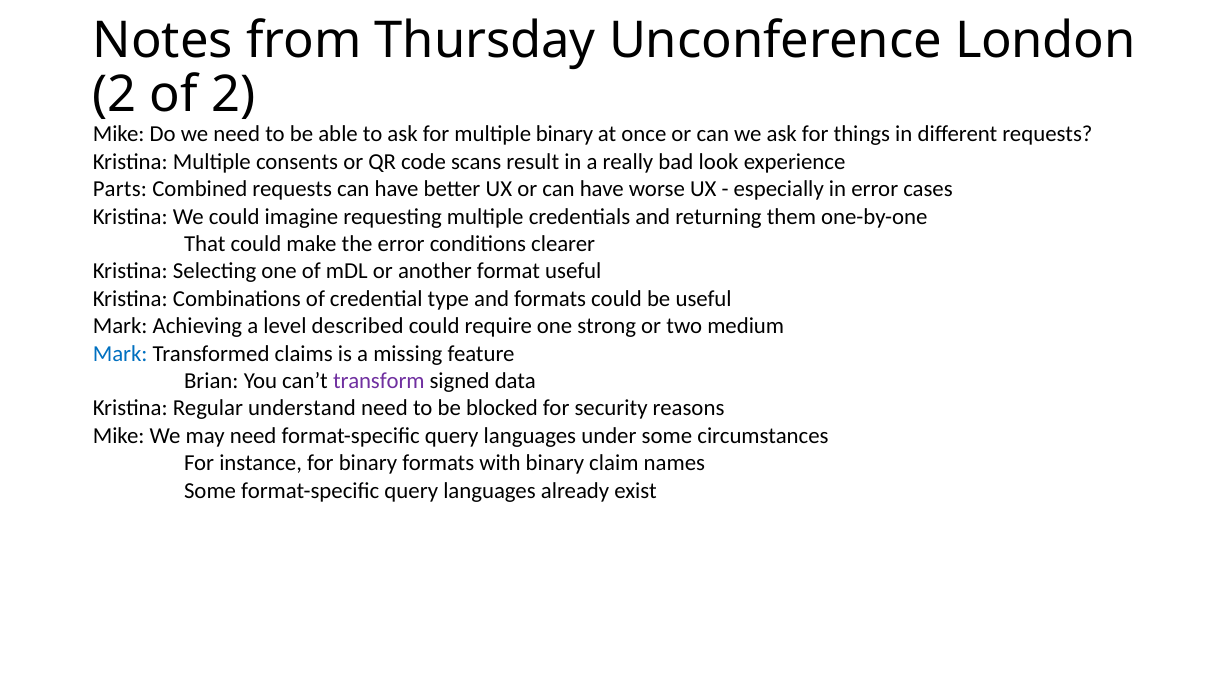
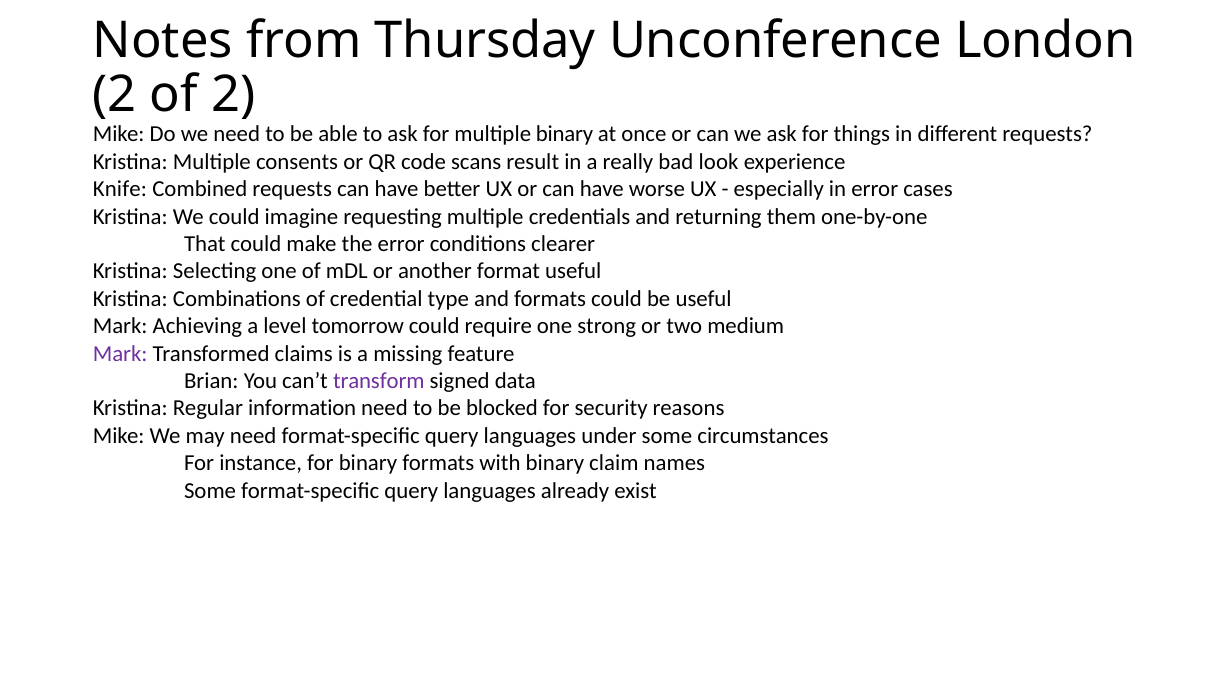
Parts: Parts -> Knife
described: described -> tomorrow
Mark at (120, 353) colour: blue -> purple
understand: understand -> information
